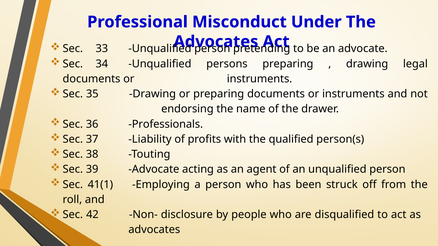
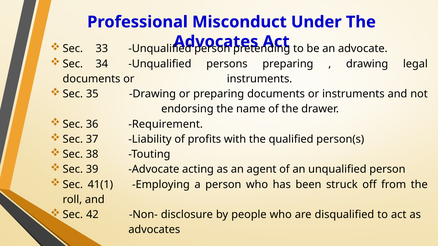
Professionals: Professionals -> Requirement
